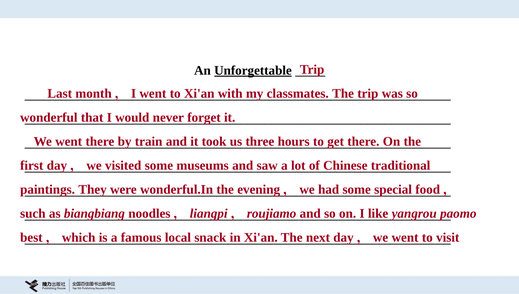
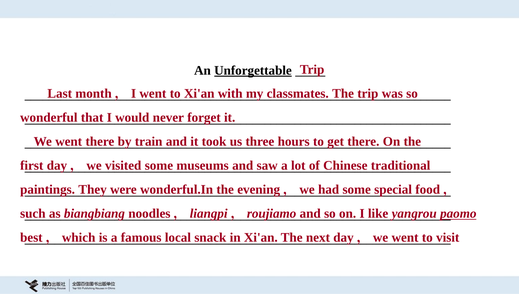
paomo underline: none -> present
